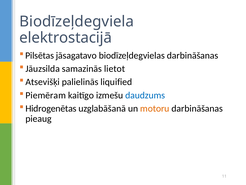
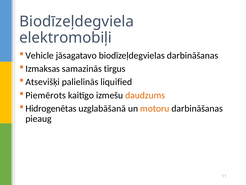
elektrostacijā: elektrostacijā -> elektromobiļi
Pilsētas: Pilsētas -> Vehicle
Jāuzsilda: Jāuzsilda -> Izmaksas
lietot: lietot -> tirgus
Piemēram: Piemēram -> Piemērots
daudzums colour: blue -> orange
